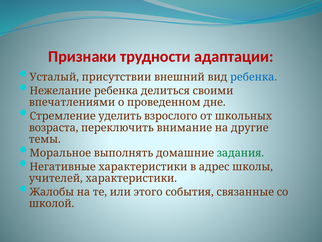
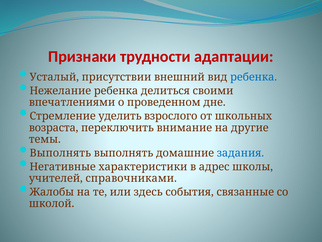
Моральное at (60, 153): Моральное -> Выполнять
задания colour: green -> blue
учителей характеристики: характеристики -> справочниками
этого: этого -> здесь
